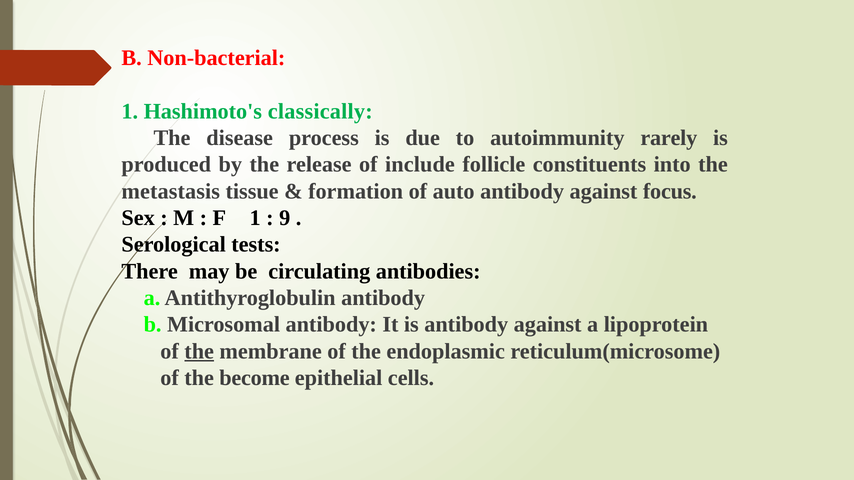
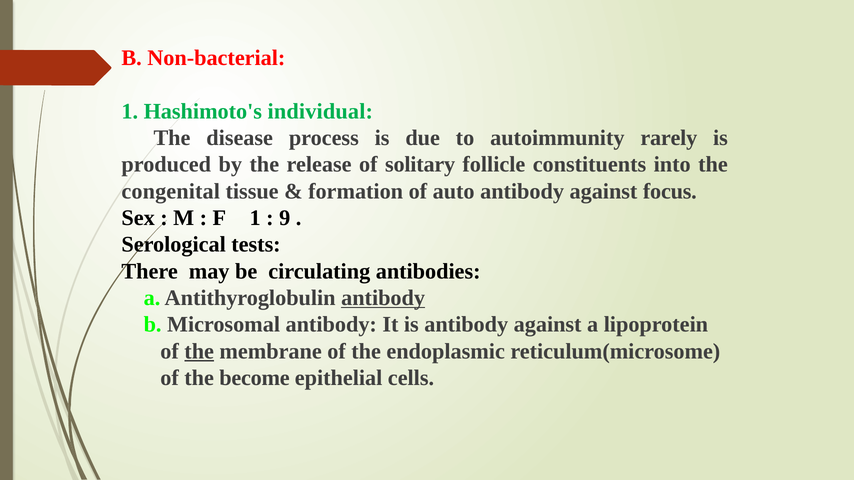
classically: classically -> individual
include: include -> solitary
metastasis: metastasis -> congenital
antibody at (383, 298) underline: none -> present
